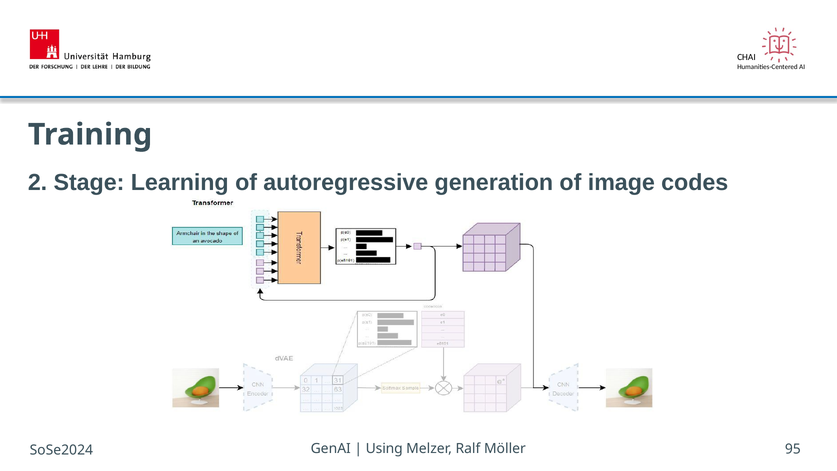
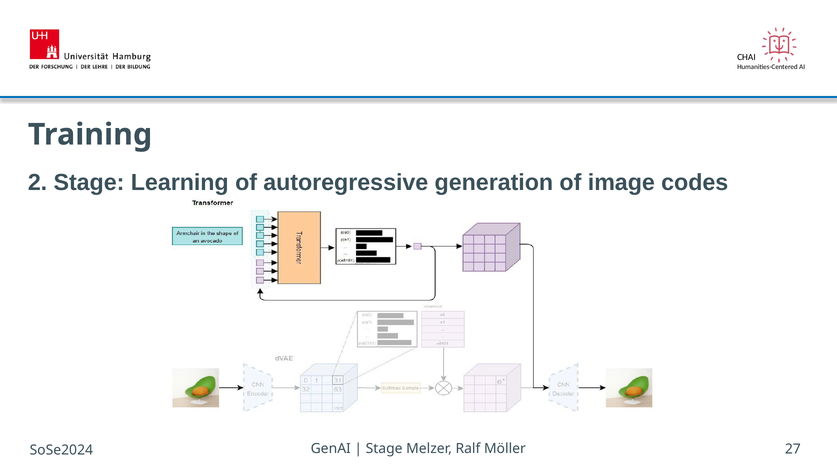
Using at (384, 449): Using -> Stage
95: 95 -> 27
